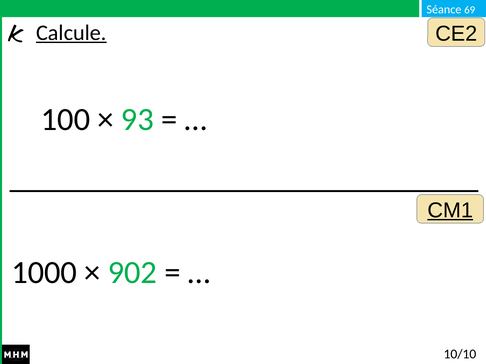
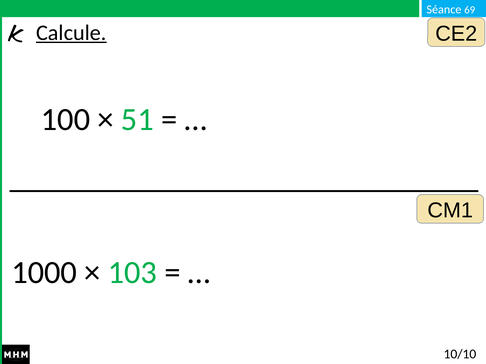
93: 93 -> 51
CM1 underline: present -> none
902: 902 -> 103
